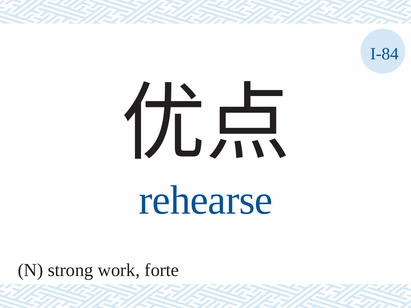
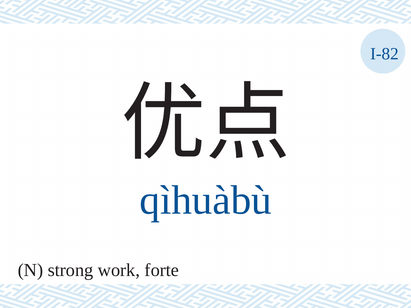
I-84: I-84 -> I-82
rehearse: rehearse -> qìhuàbù
